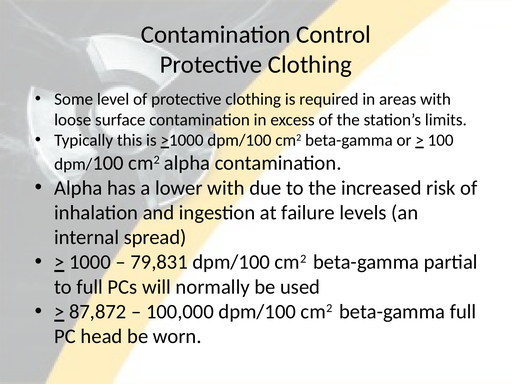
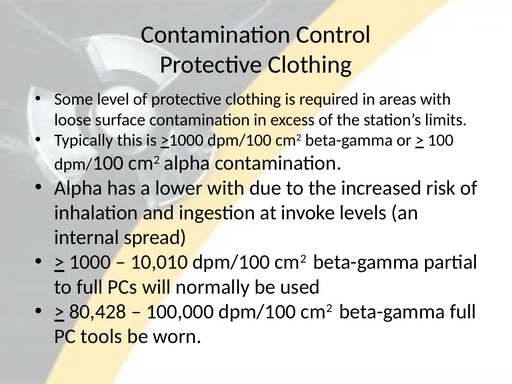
failure: failure -> invoke
79,831: 79,831 -> 10,010
87,872: 87,872 -> 80,428
head: head -> tools
